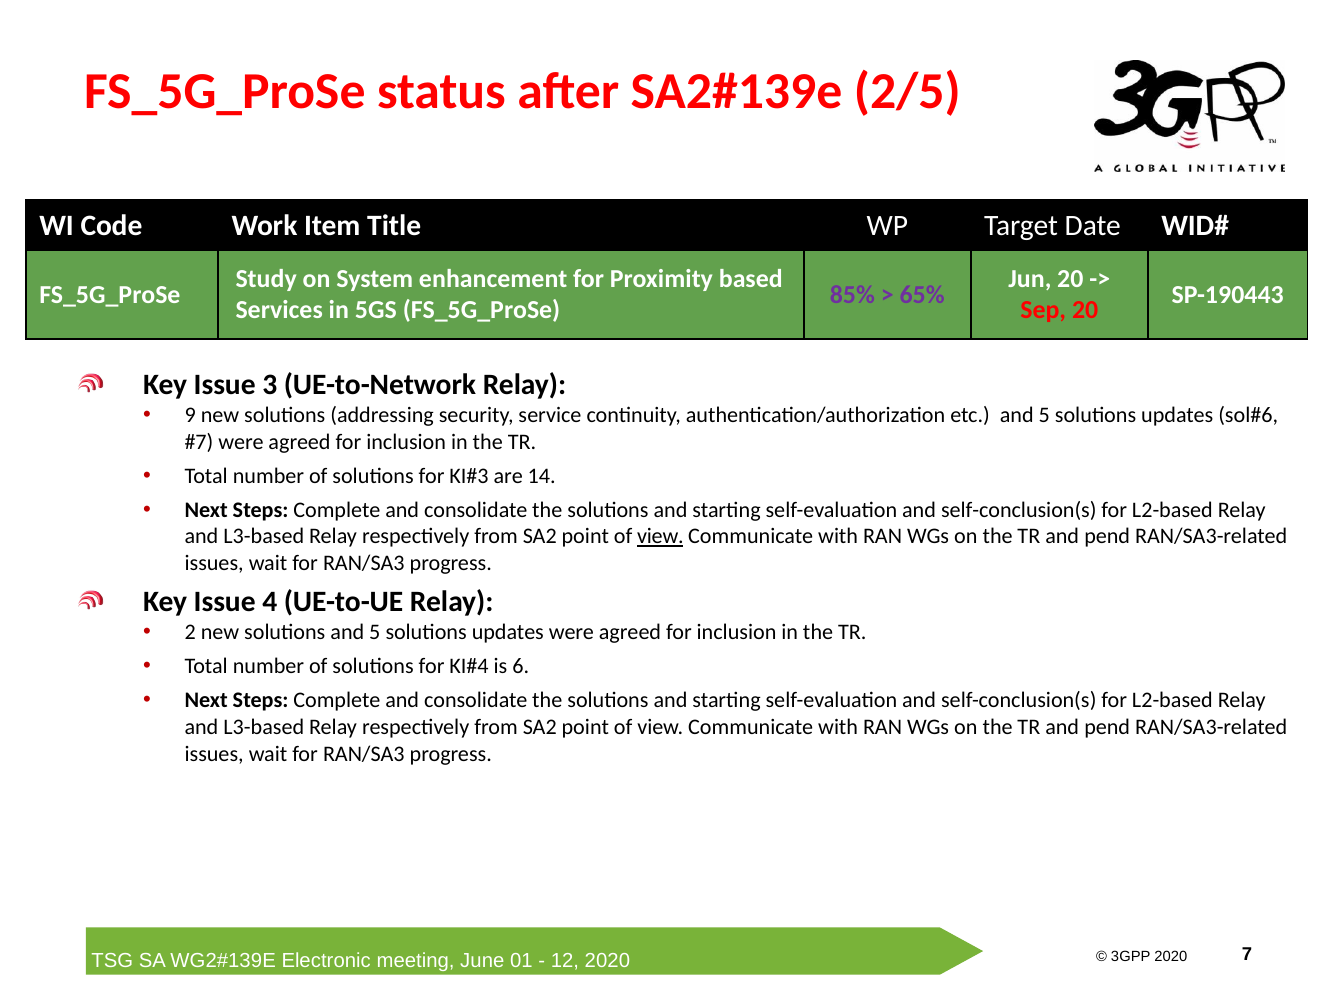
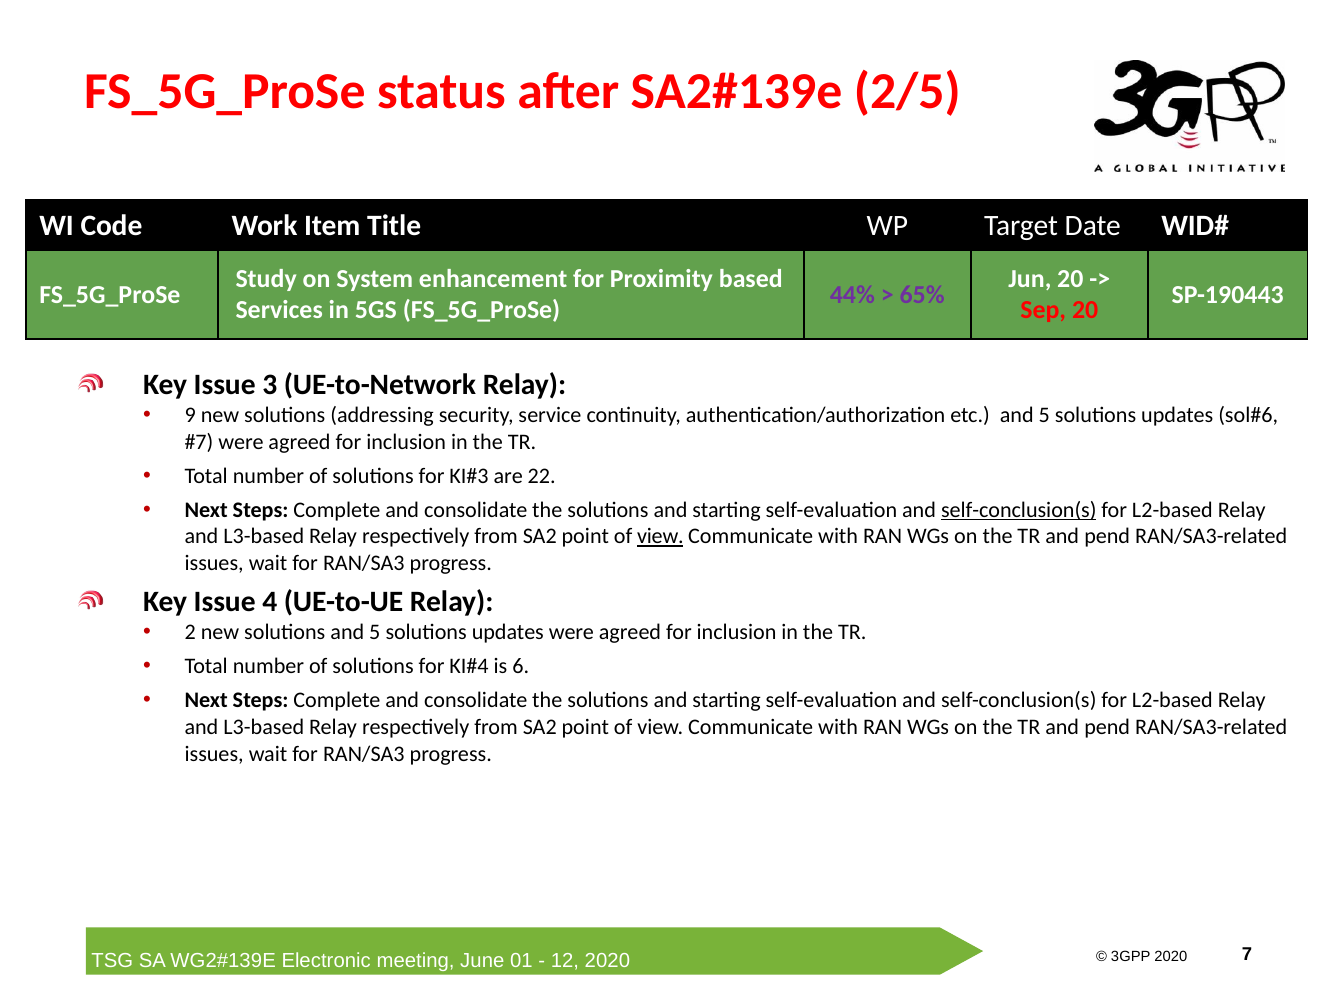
85%: 85% -> 44%
14: 14 -> 22
self-conclusion(s at (1019, 510) underline: none -> present
